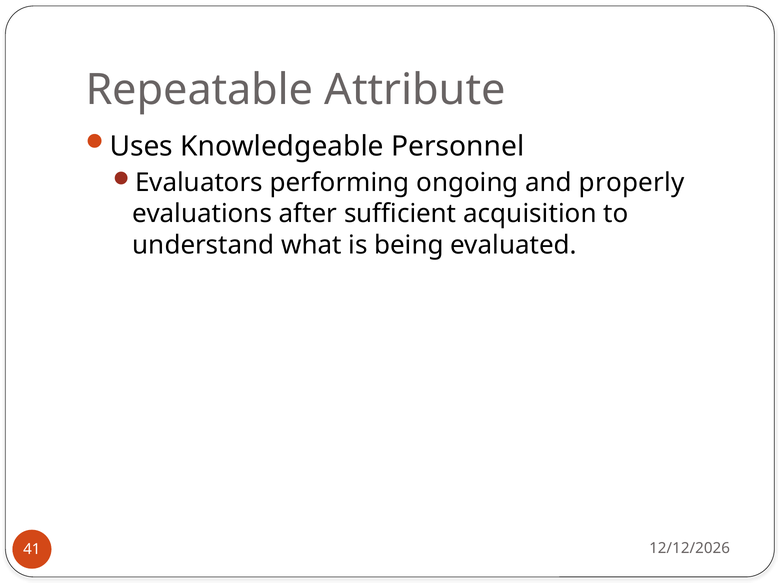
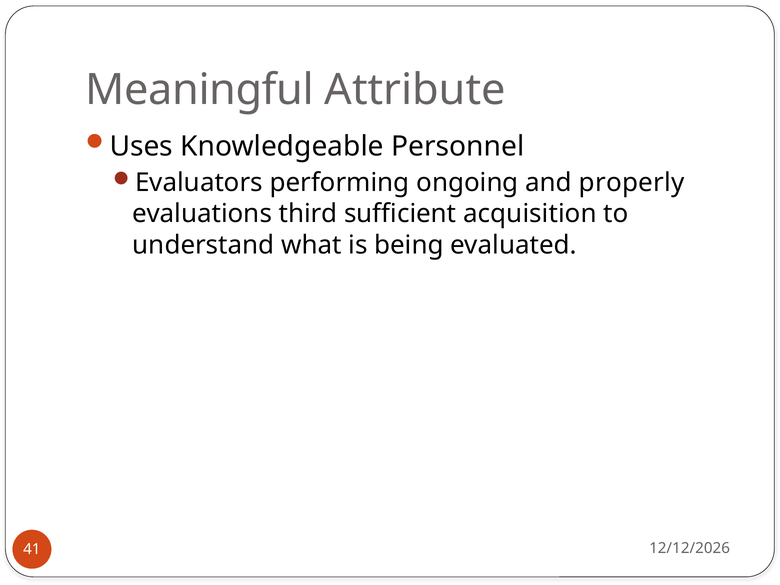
Repeatable: Repeatable -> Meaningful
after: after -> third
